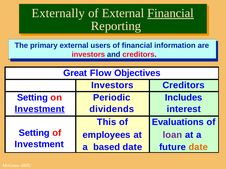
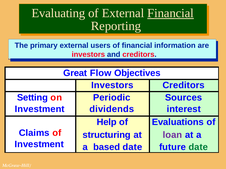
Externally: Externally -> Evaluating
Includes: Includes -> Sources
Investment at (40, 109) underline: present -> none
This: This -> Help
Setting at (34, 133): Setting -> Claims
employees: employees -> structuring
date at (198, 147) colour: orange -> green
